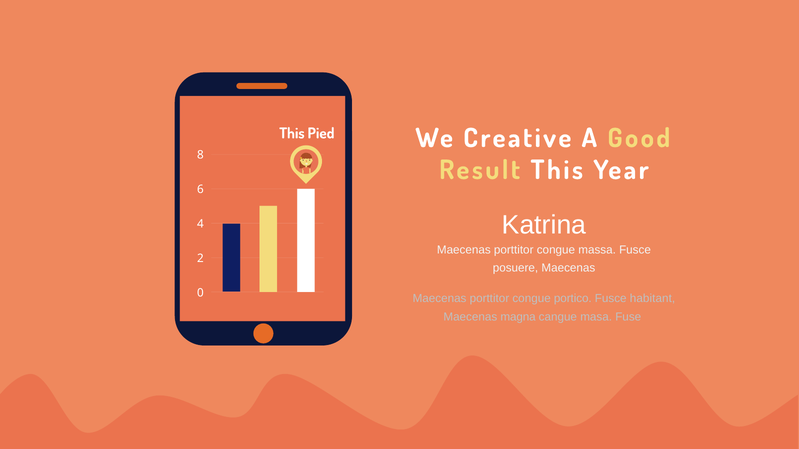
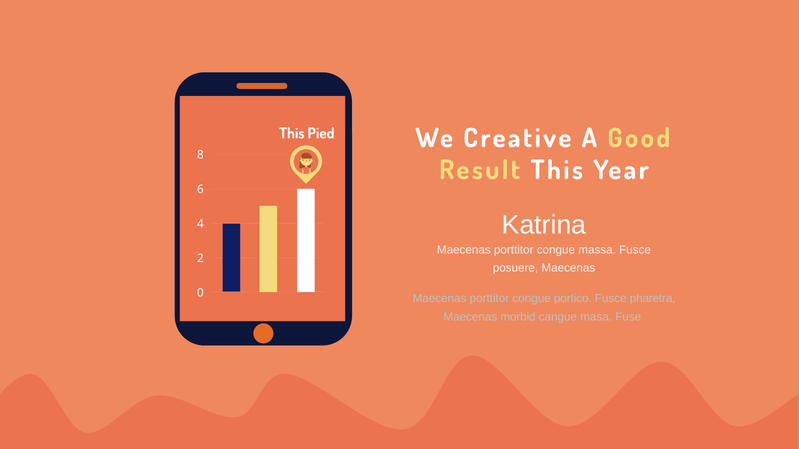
habitant: habitant -> pharetra
magna: magna -> morbid
